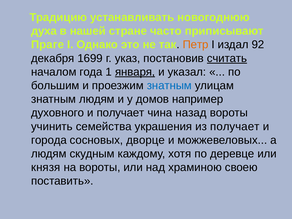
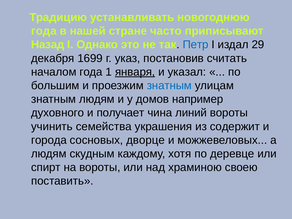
духа at (44, 31): духа -> года
Праге: Праге -> Назад
Петр colour: orange -> blue
92: 92 -> 29
считать underline: present -> none
назад: назад -> линий
из получает: получает -> содержит
князя: князя -> спирт
